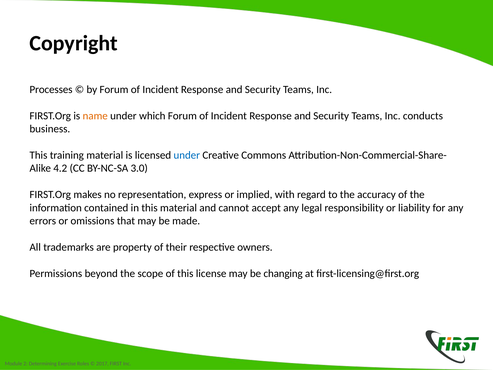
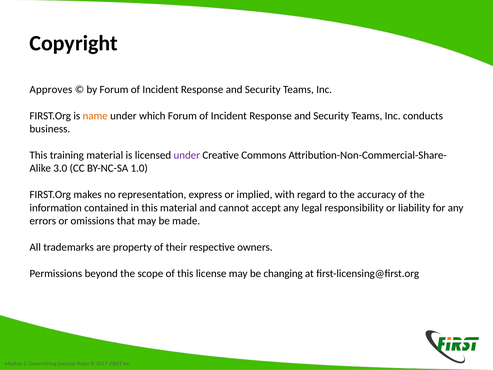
Processes: Processes -> Approves
under at (187, 155) colour: blue -> purple
4.2: 4.2 -> 3.0
3.0: 3.0 -> 1.0
